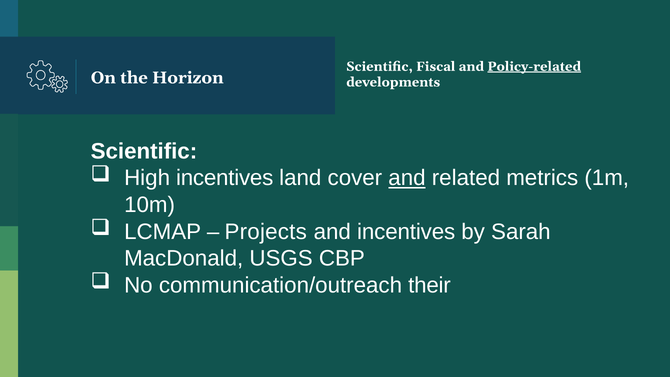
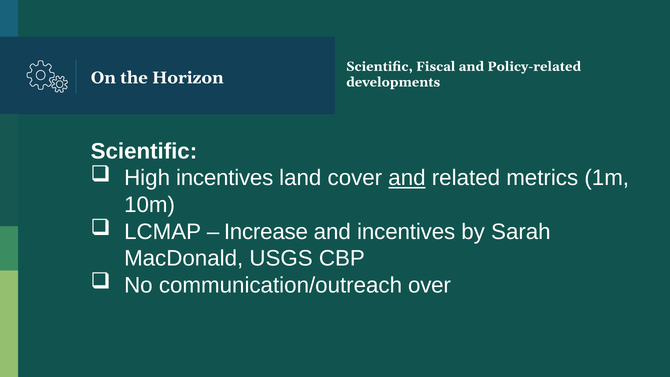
Policy-related underline: present -> none
Projects: Projects -> Increase
their: their -> over
